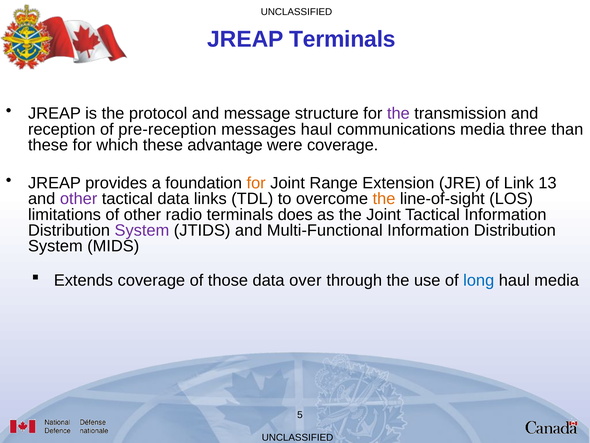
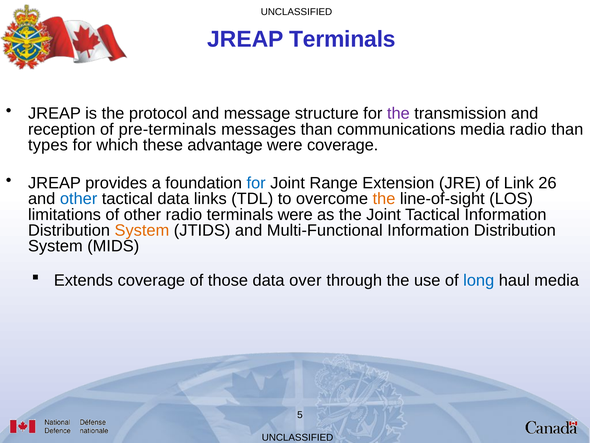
pre-reception: pre-reception -> pre-terminals
messages haul: haul -> than
media three: three -> radio
these at (48, 145): these -> types
for at (256, 183) colour: orange -> blue
13: 13 -> 26
other at (79, 199) colour: purple -> blue
terminals does: does -> were
System at (142, 230) colour: purple -> orange
